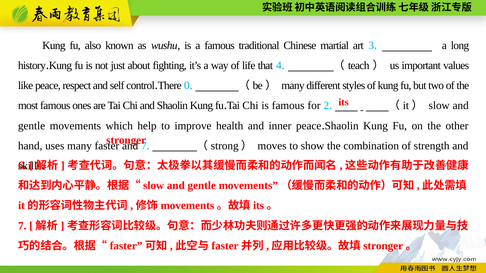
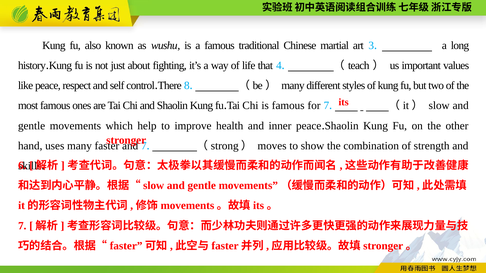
0: 0 -> 8
for 2: 2 -> 7
